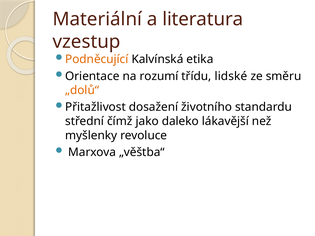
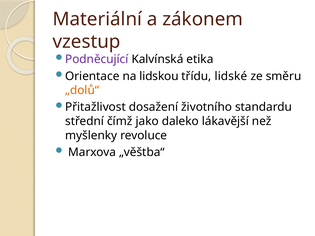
literatura: literatura -> zákonem
Podněcující colour: orange -> purple
rozumí: rozumí -> lidskou
